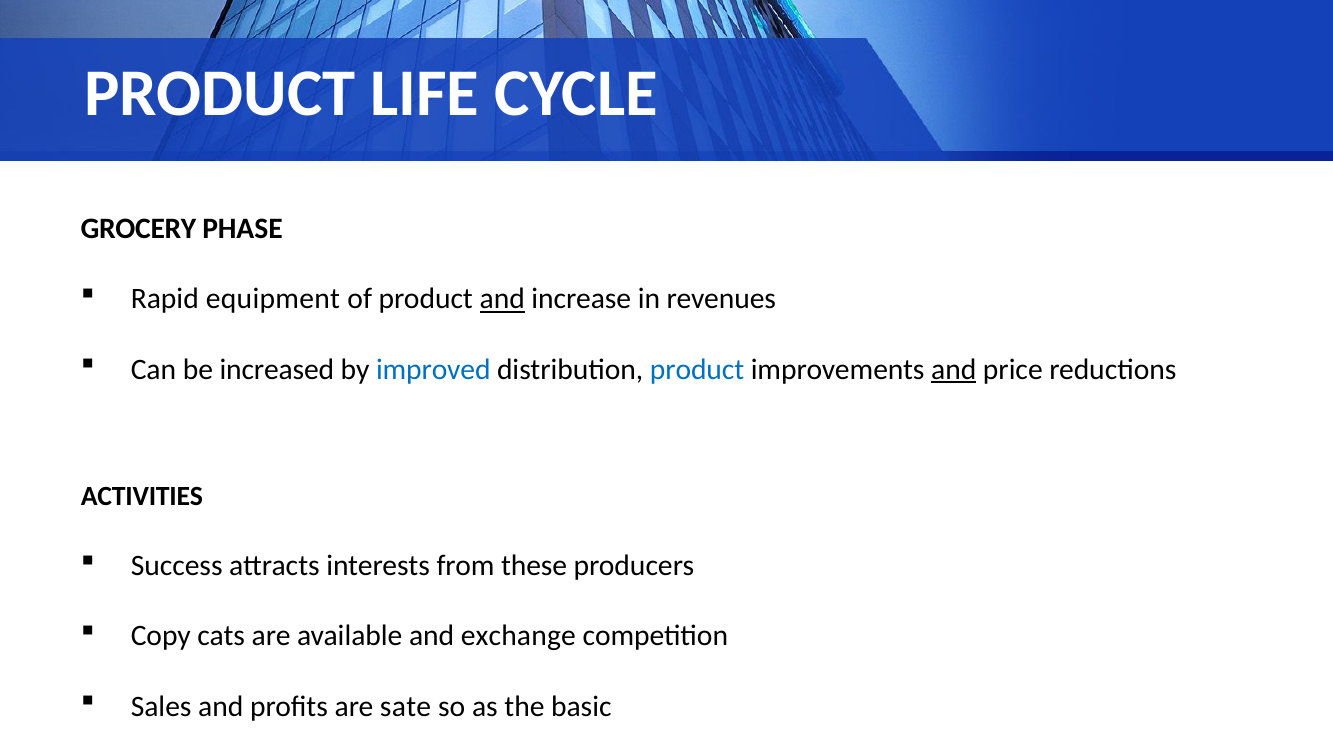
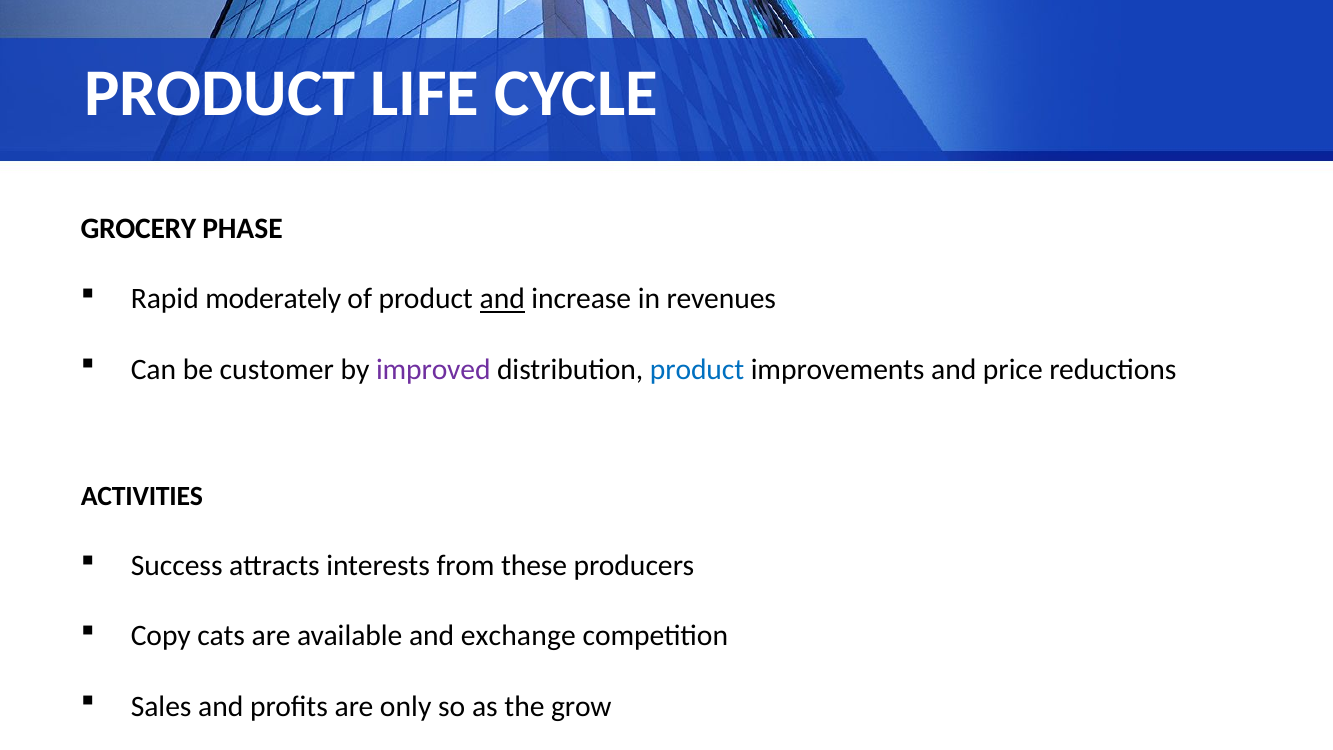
equipment: equipment -> moderately
increased: increased -> customer
improved colour: blue -> purple
and at (954, 369) underline: present -> none
sate: sate -> only
basic: basic -> grow
